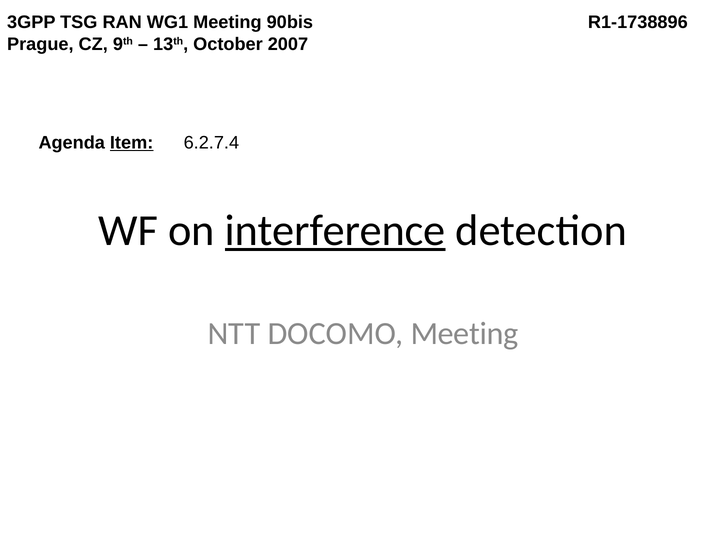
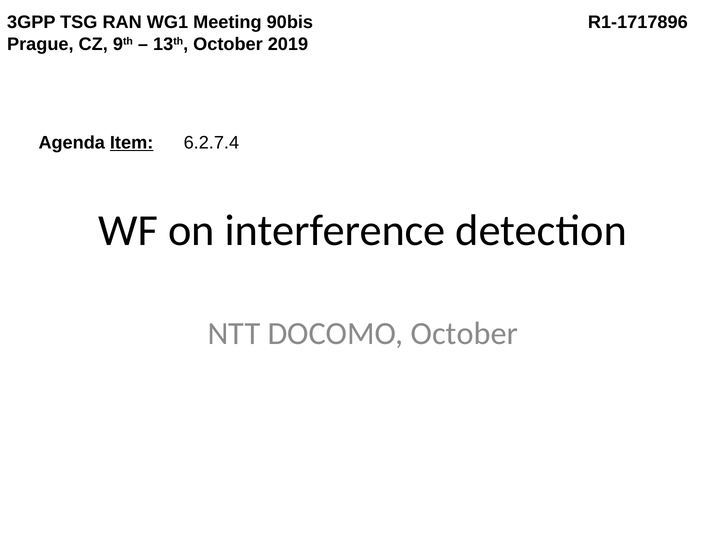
R1-1738896: R1-1738896 -> R1-1717896
2007: 2007 -> 2019
interference underline: present -> none
DOCOMO Meeting: Meeting -> October
